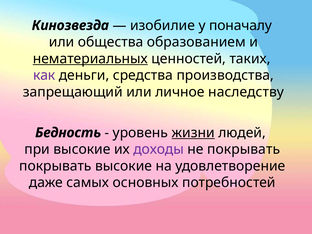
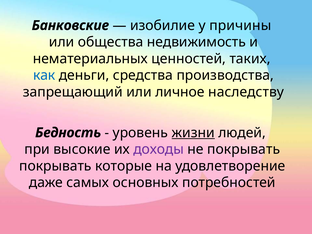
Кинозвезда: Кинозвезда -> Банковские
поначалу: поначалу -> причины
образованием: образованием -> недвижимость
нематериальных underline: present -> none
как colour: purple -> blue
покрывать высокие: высокие -> которые
